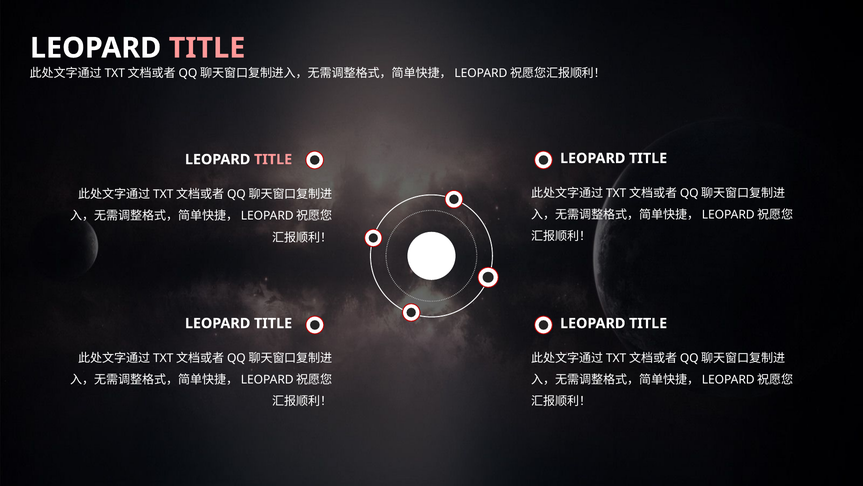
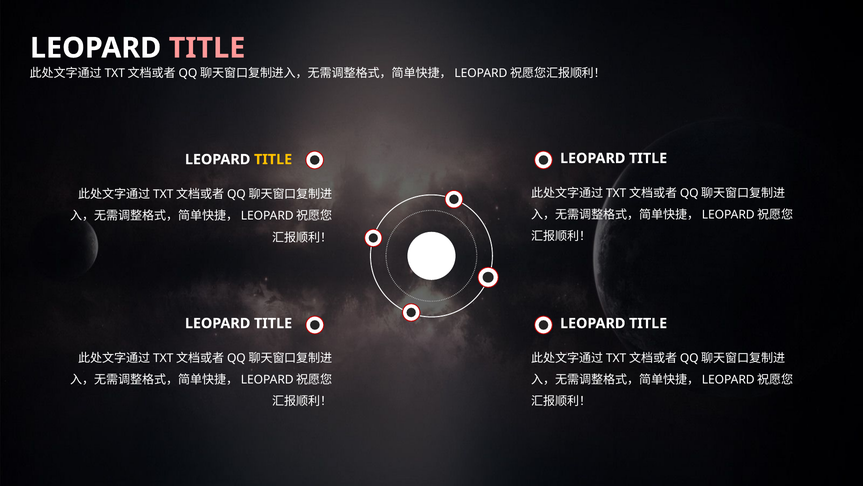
TITLE at (273, 159) colour: pink -> yellow
